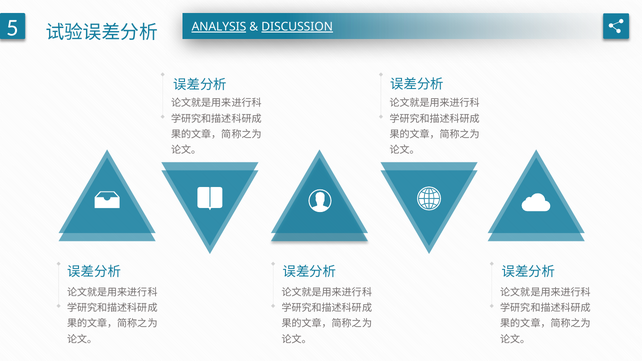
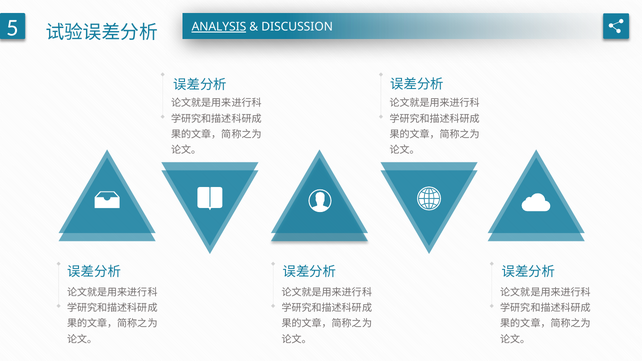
DISCUSSION underline: present -> none
